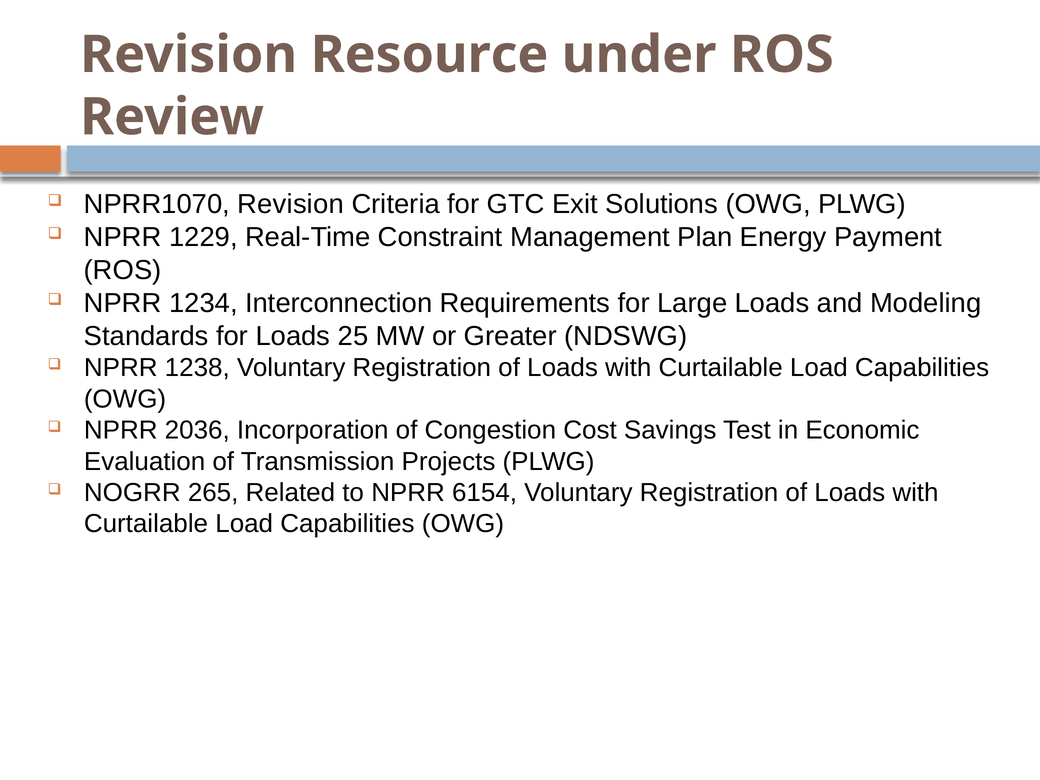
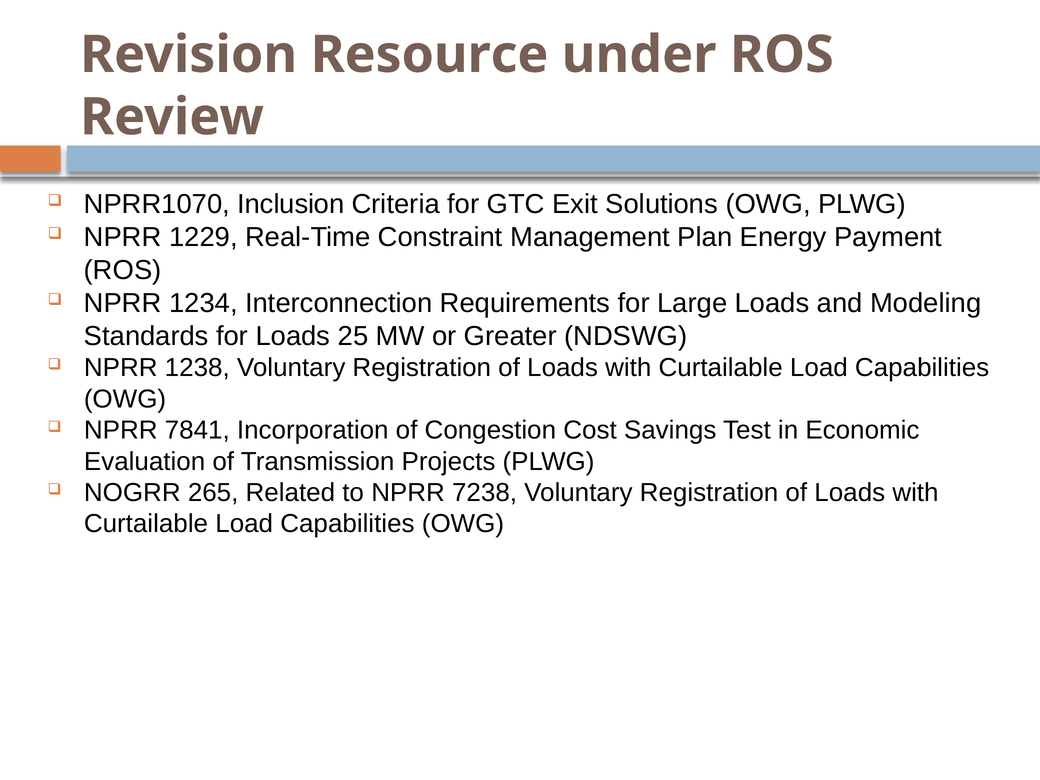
NPRR1070 Revision: Revision -> Inclusion
2036: 2036 -> 7841
6154: 6154 -> 7238
